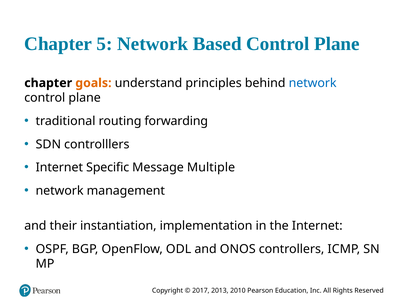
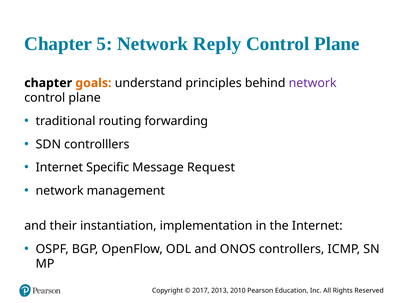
Based: Based -> Reply
network at (313, 83) colour: blue -> purple
Multiple: Multiple -> Request
